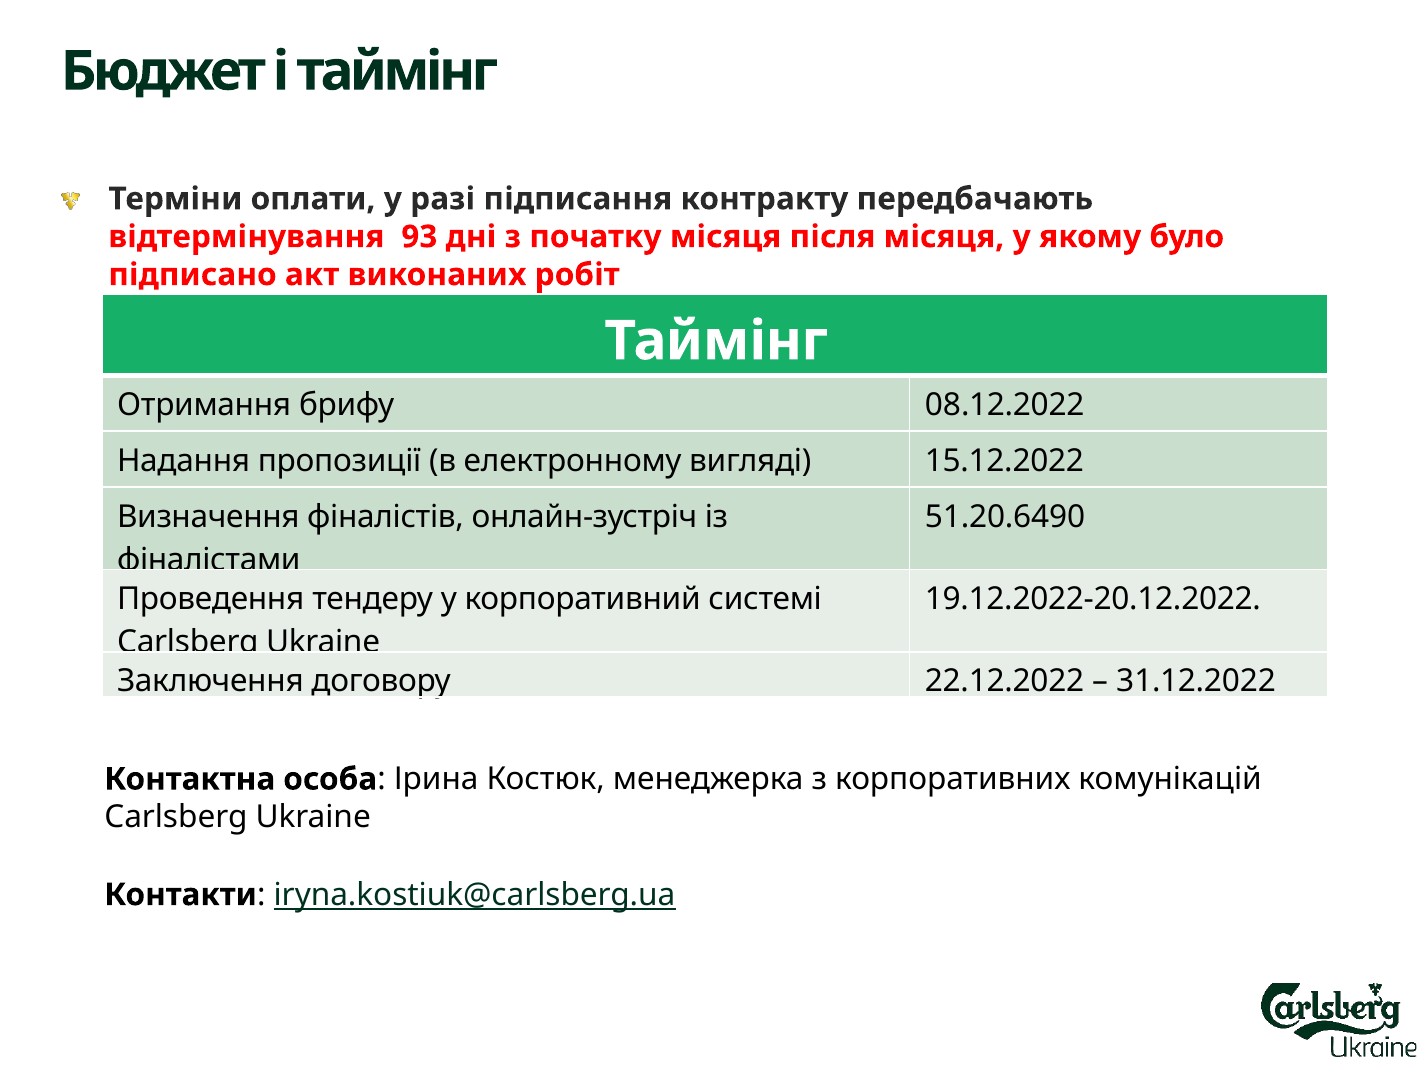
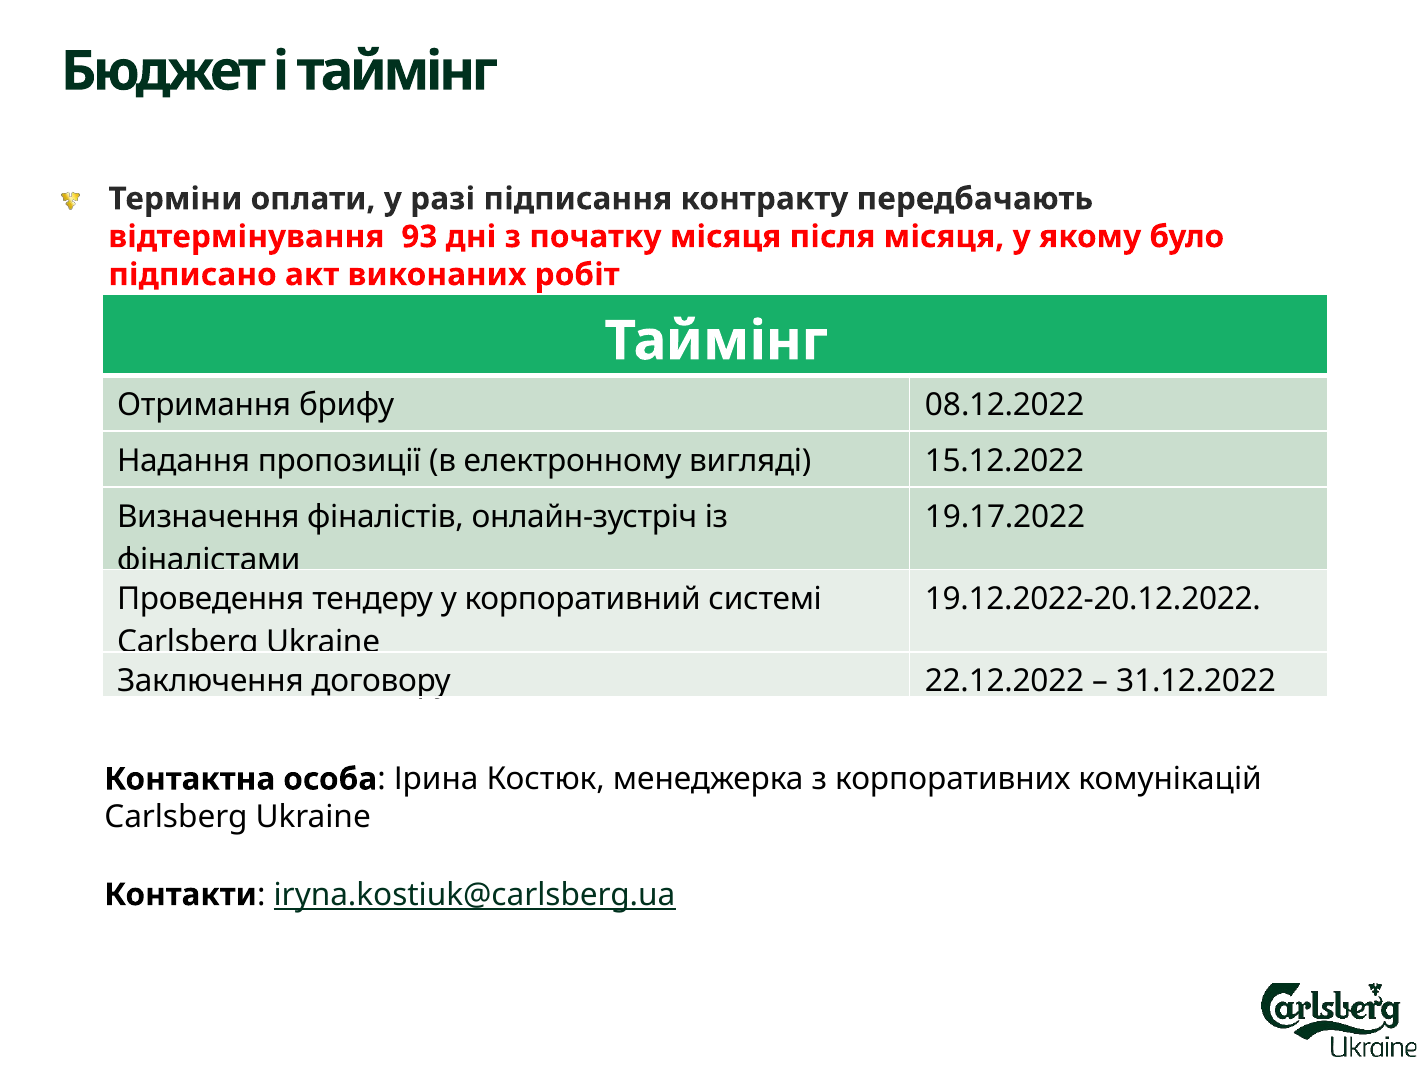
51.20.6490: 51.20.6490 -> 19.17.2022
